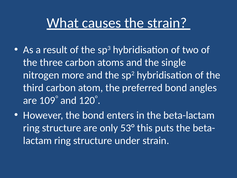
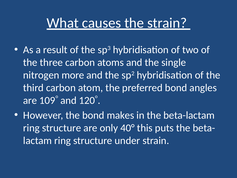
enters: enters -> makes
53°: 53° -> 40°
